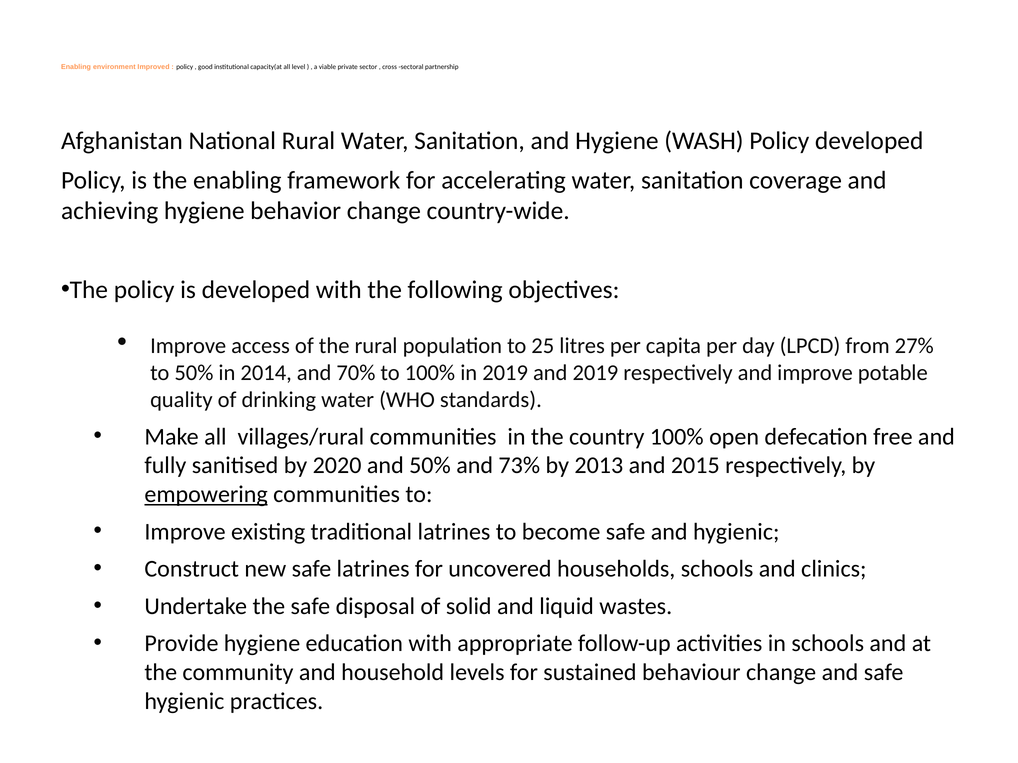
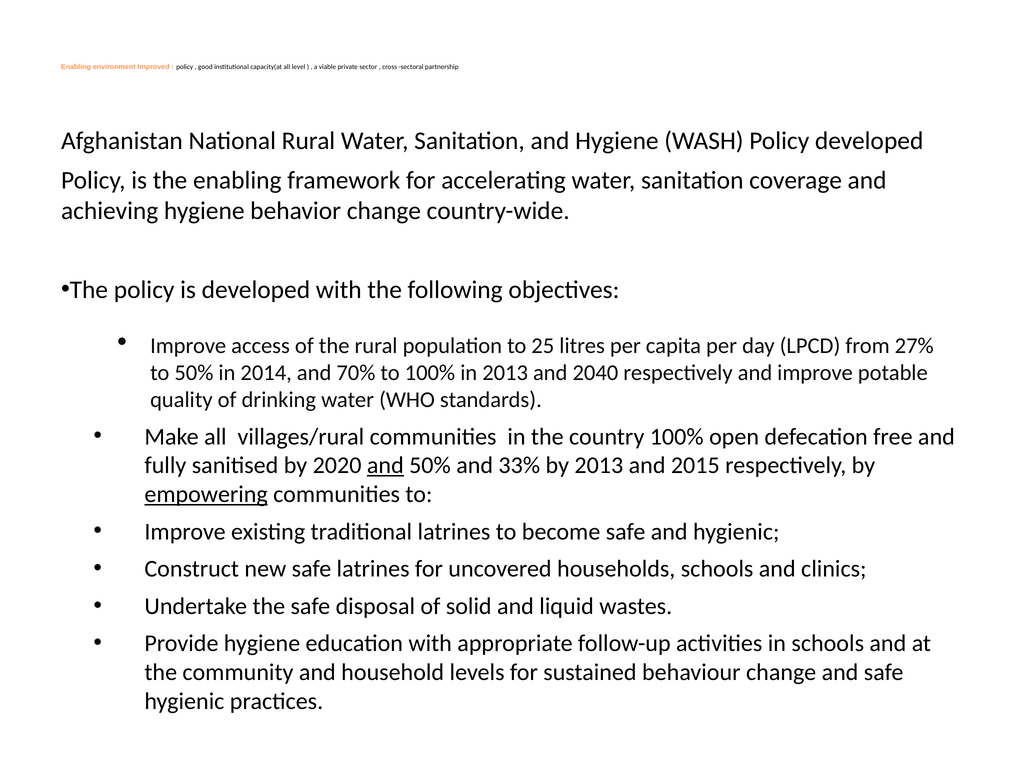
in 2019: 2019 -> 2013
and 2019: 2019 -> 2040
and at (385, 466) underline: none -> present
73%: 73% -> 33%
